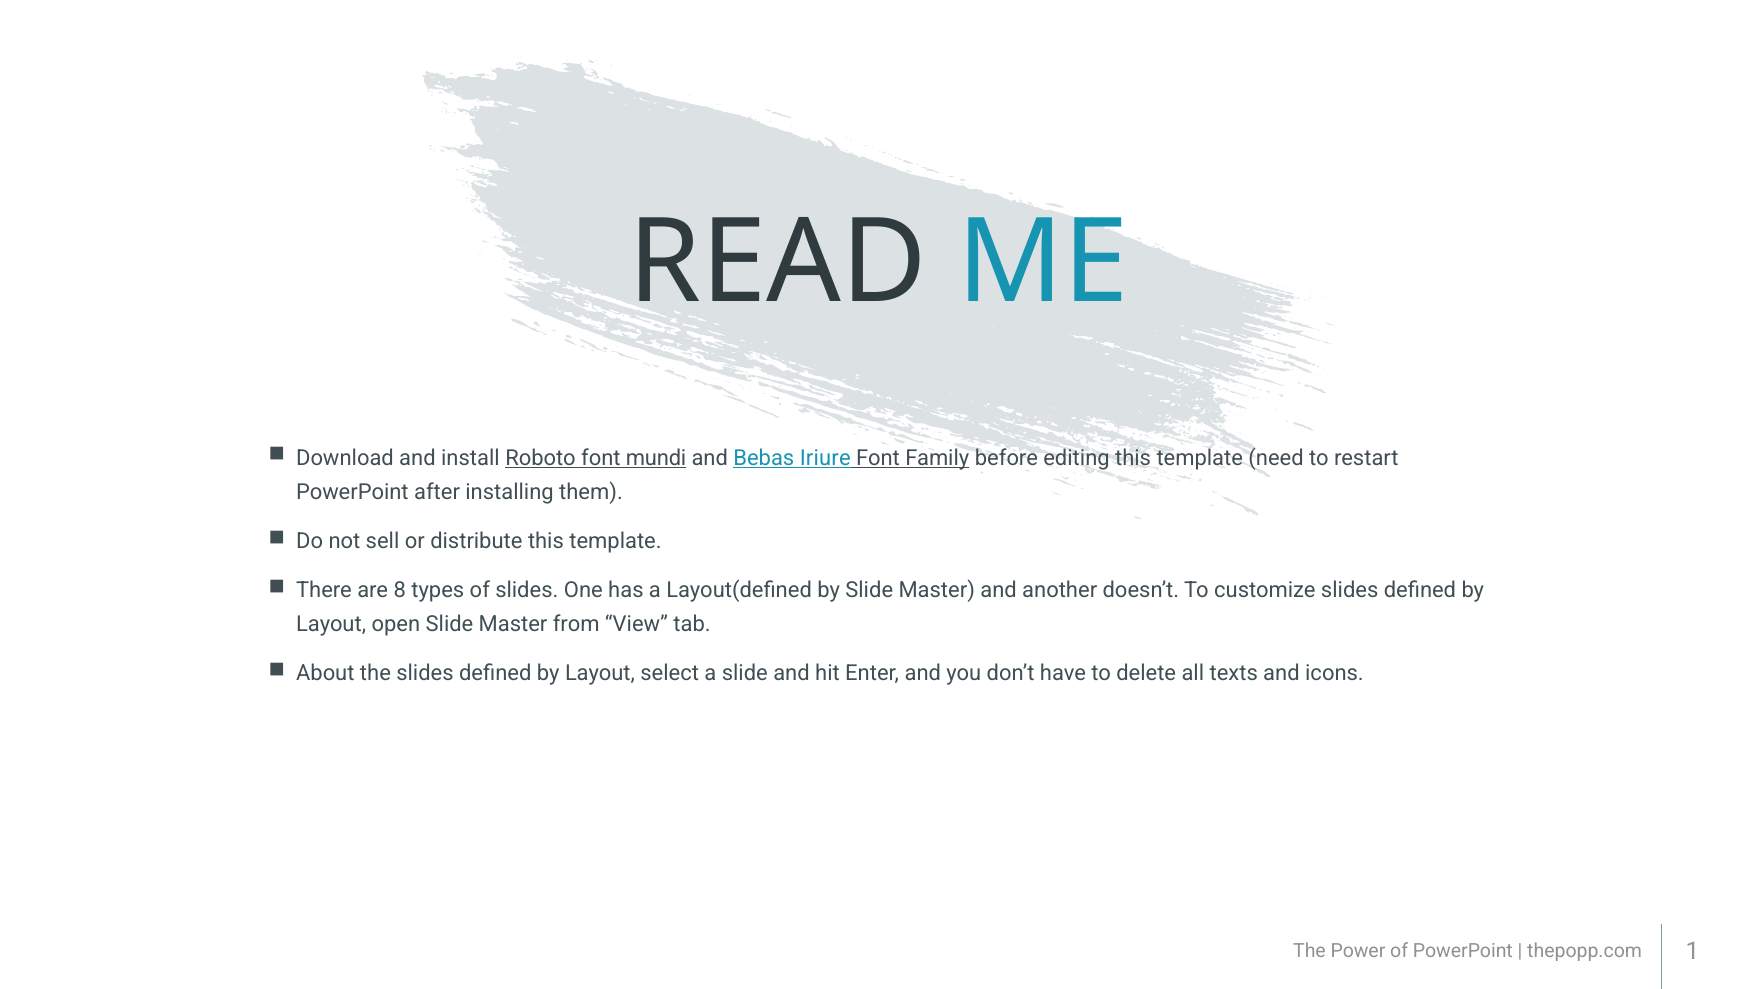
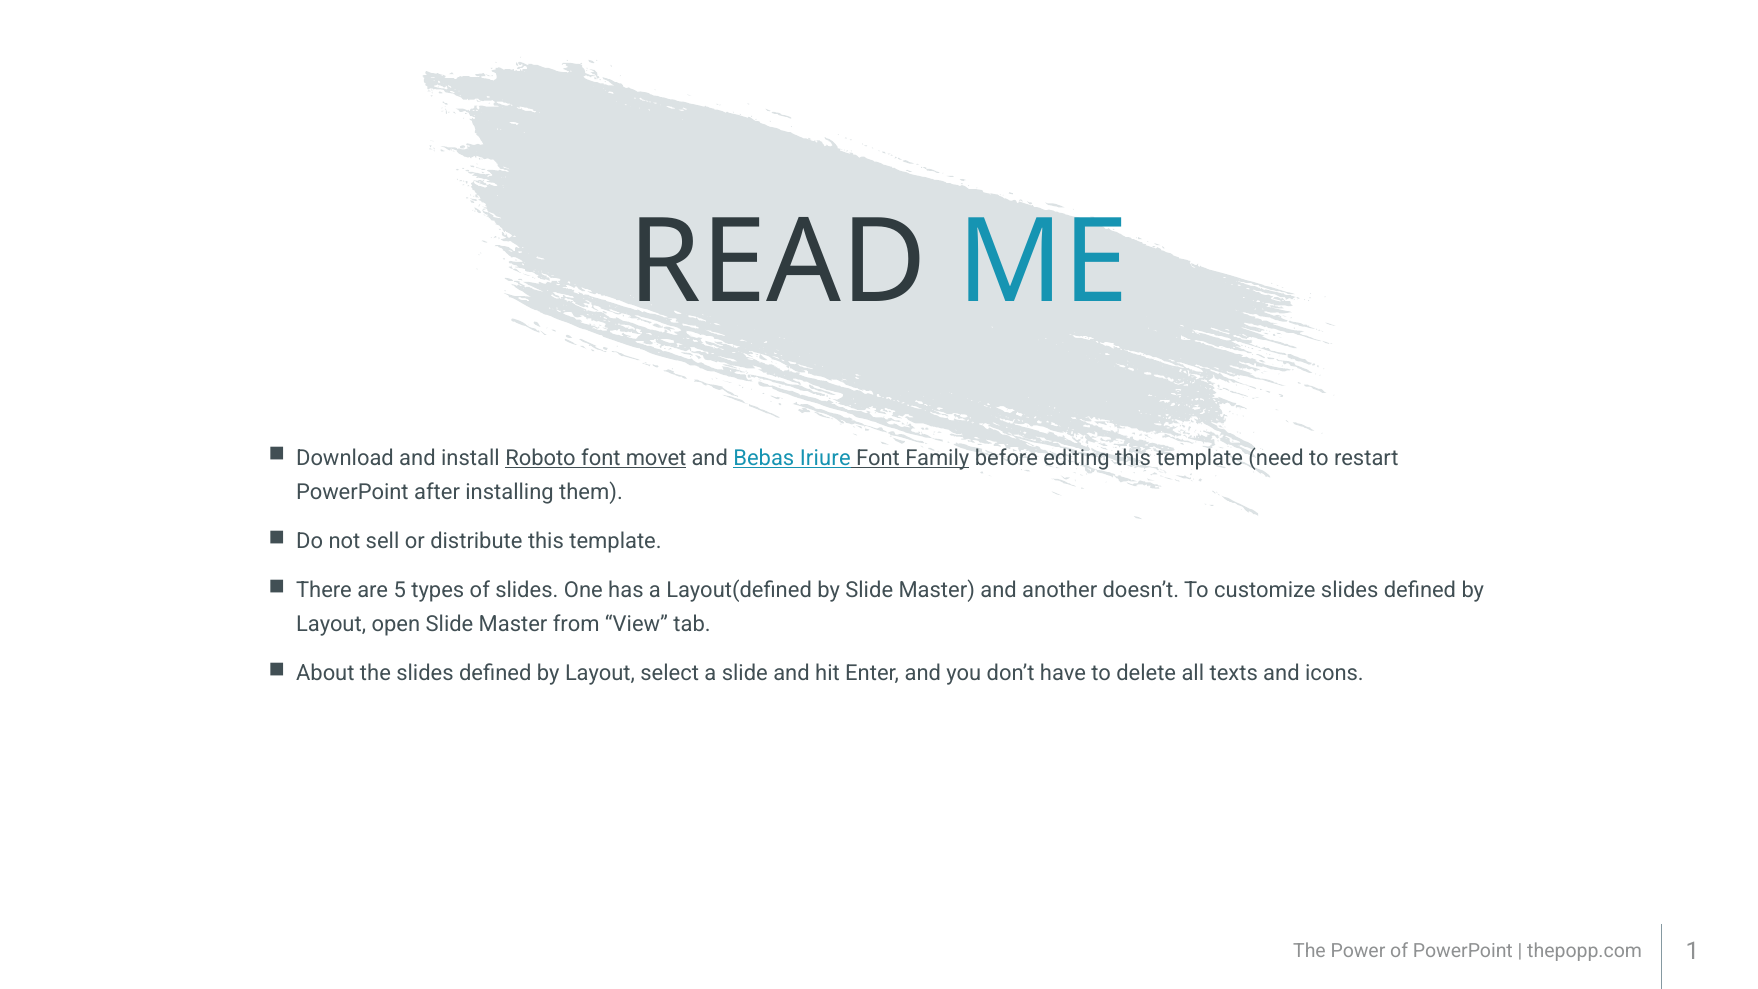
mundi: mundi -> movet
8: 8 -> 5
